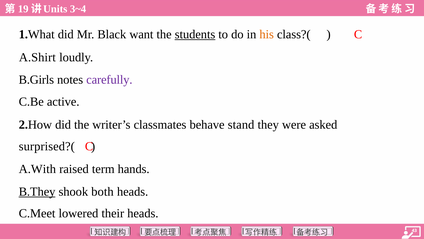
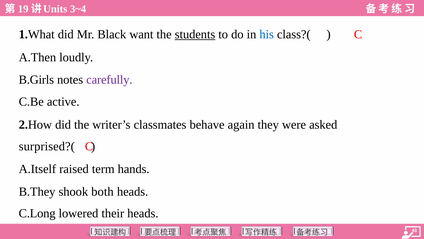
his colour: orange -> blue
A.Shirt: A.Shirt -> A.Then
stand: stand -> again
A.With: A.With -> A.Itself
B.They underline: present -> none
C.Meet: C.Meet -> C.Long
